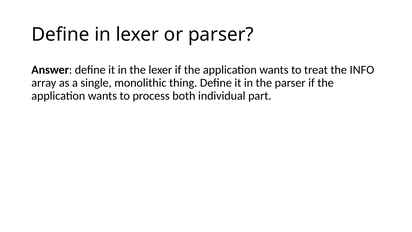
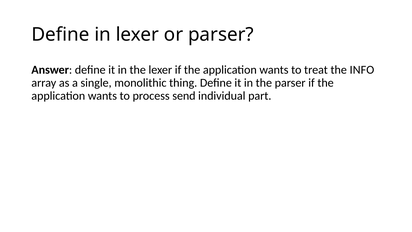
both: both -> send
